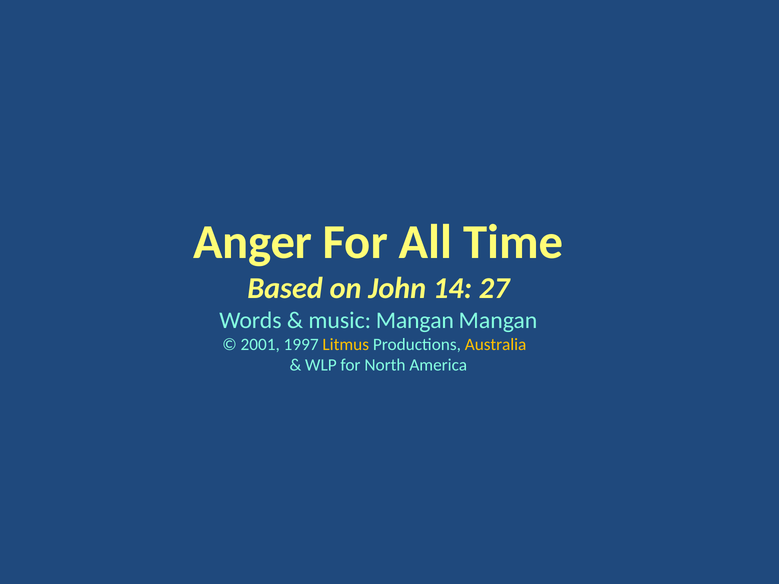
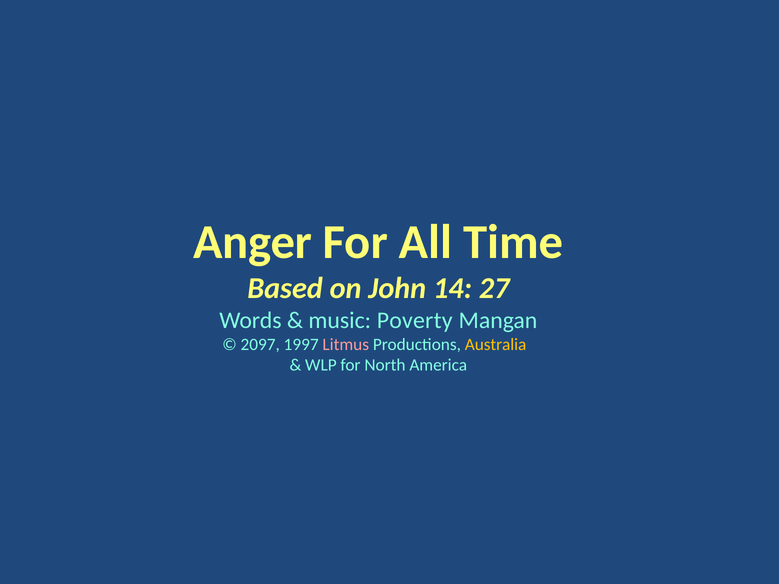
music Mangan: Mangan -> Poverty
2001: 2001 -> 2097
Litmus colour: yellow -> pink
